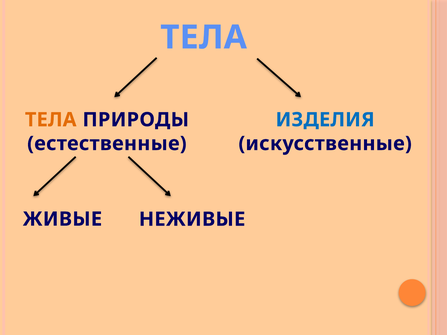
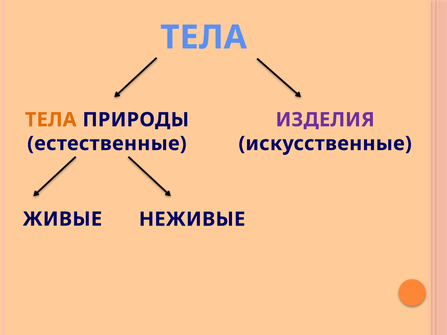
ИЗДЕЛИЯ colour: blue -> purple
